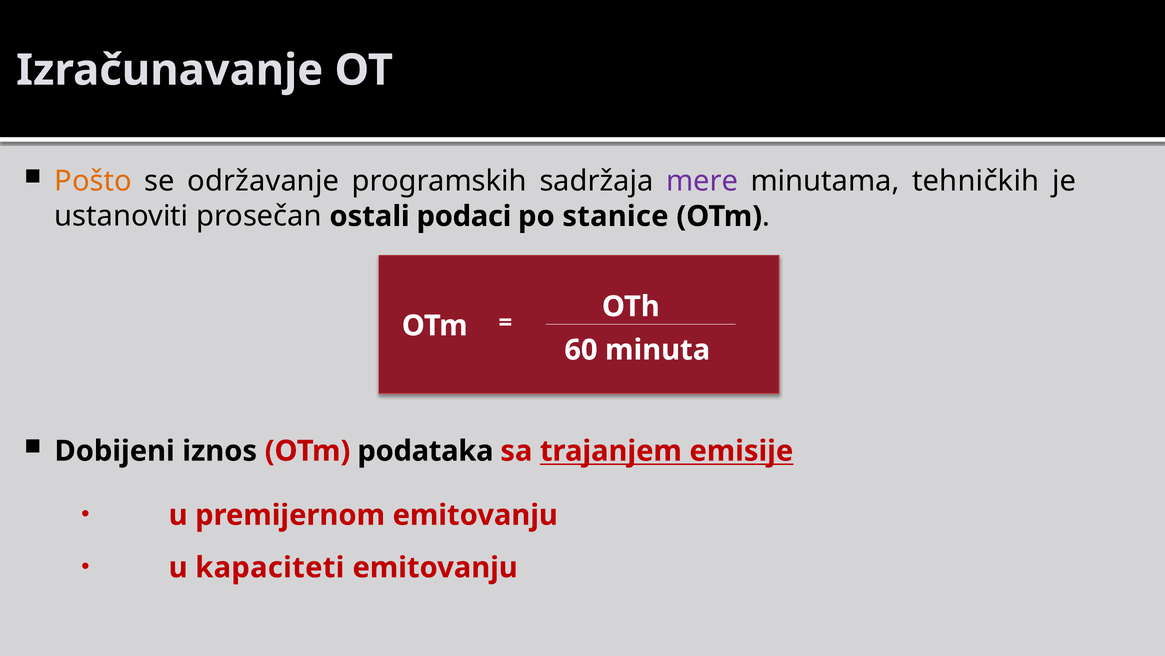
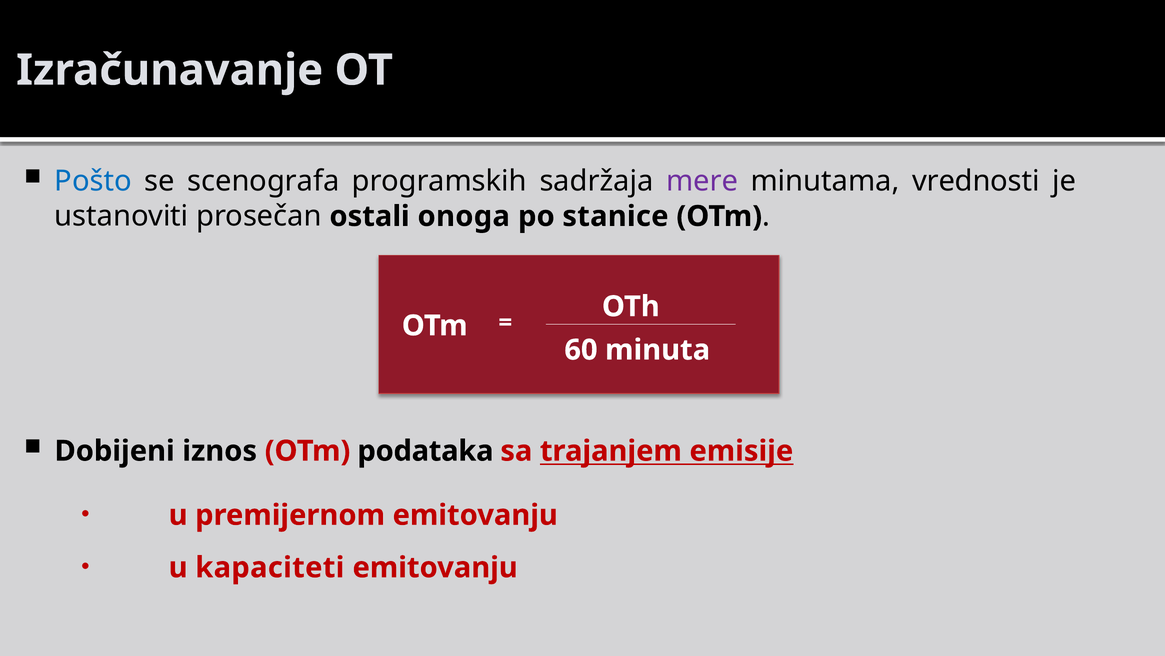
Pošto colour: orange -> blue
održavanje: održavanje -> scenografa
tehničkih: tehničkih -> vrednosti
podaci: podaci -> onoga
